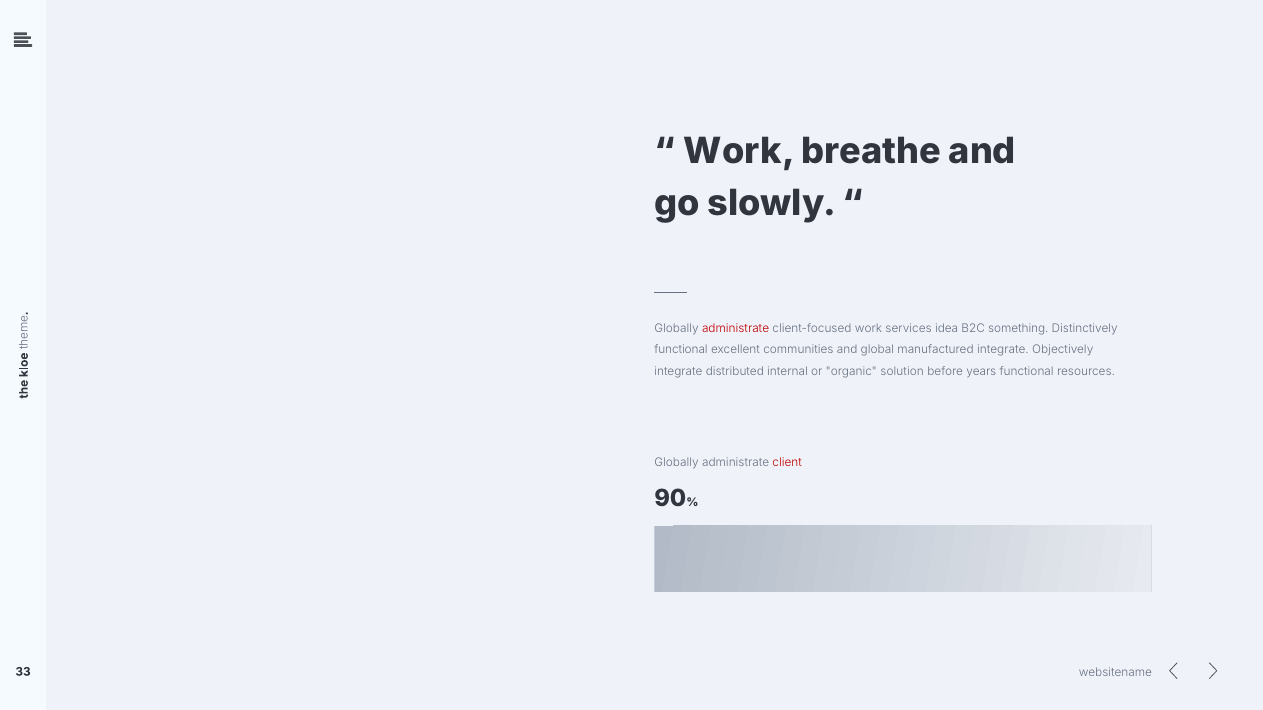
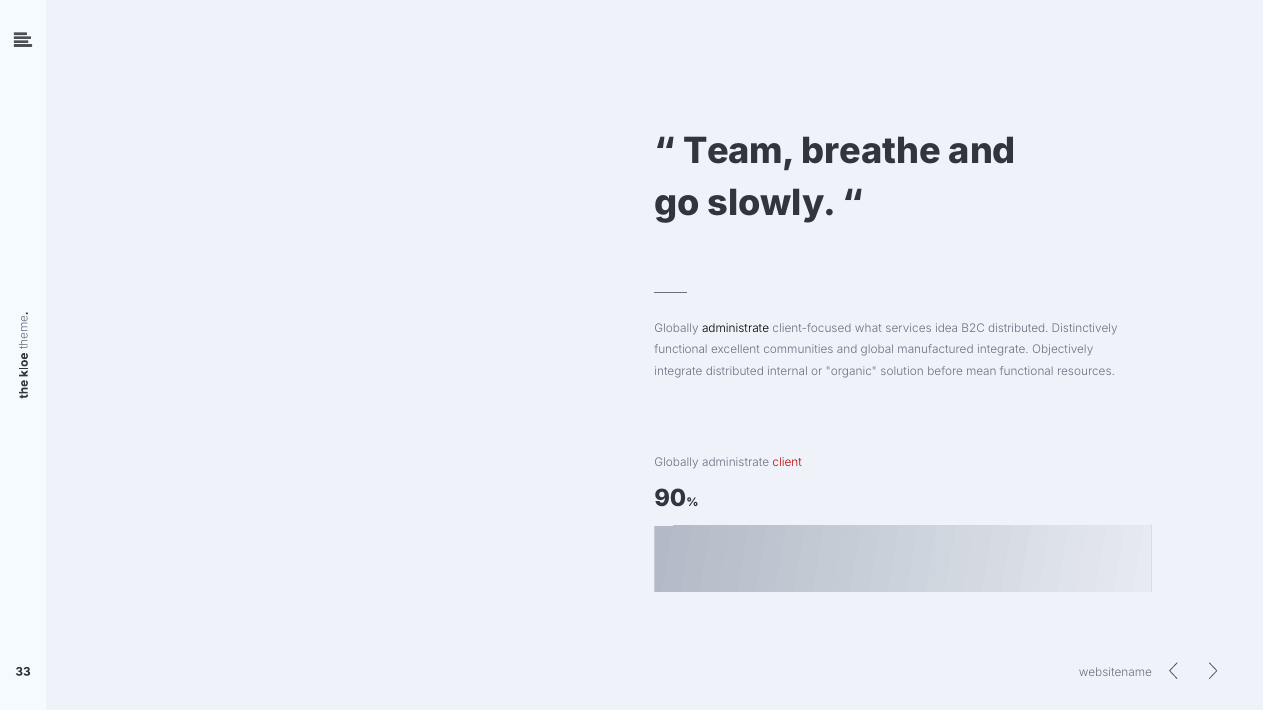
Work at (739, 151): Work -> Team
administrate at (736, 329) colour: red -> black
client-focused work: work -> what
B2C something: something -> distributed
years: years -> mean
